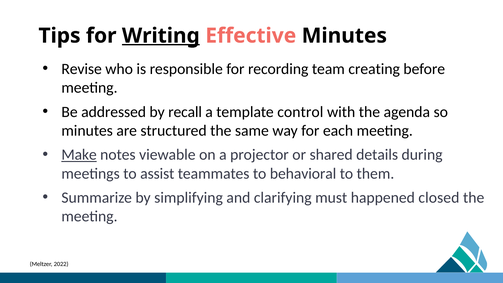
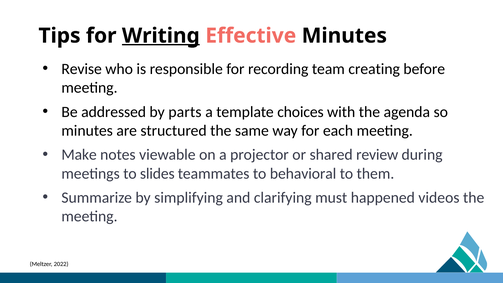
recall: recall -> parts
control: control -> choices
Make underline: present -> none
details: details -> review
assist: assist -> slides
closed: closed -> videos
